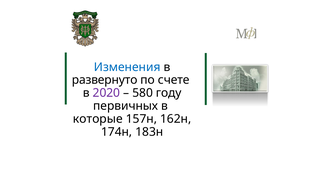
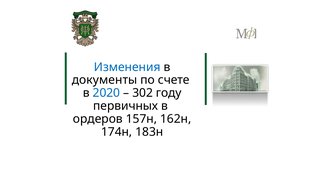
развернуто: развернуто -> документы
2020 colour: purple -> blue
580: 580 -> 302
которые: которые -> ордеров
